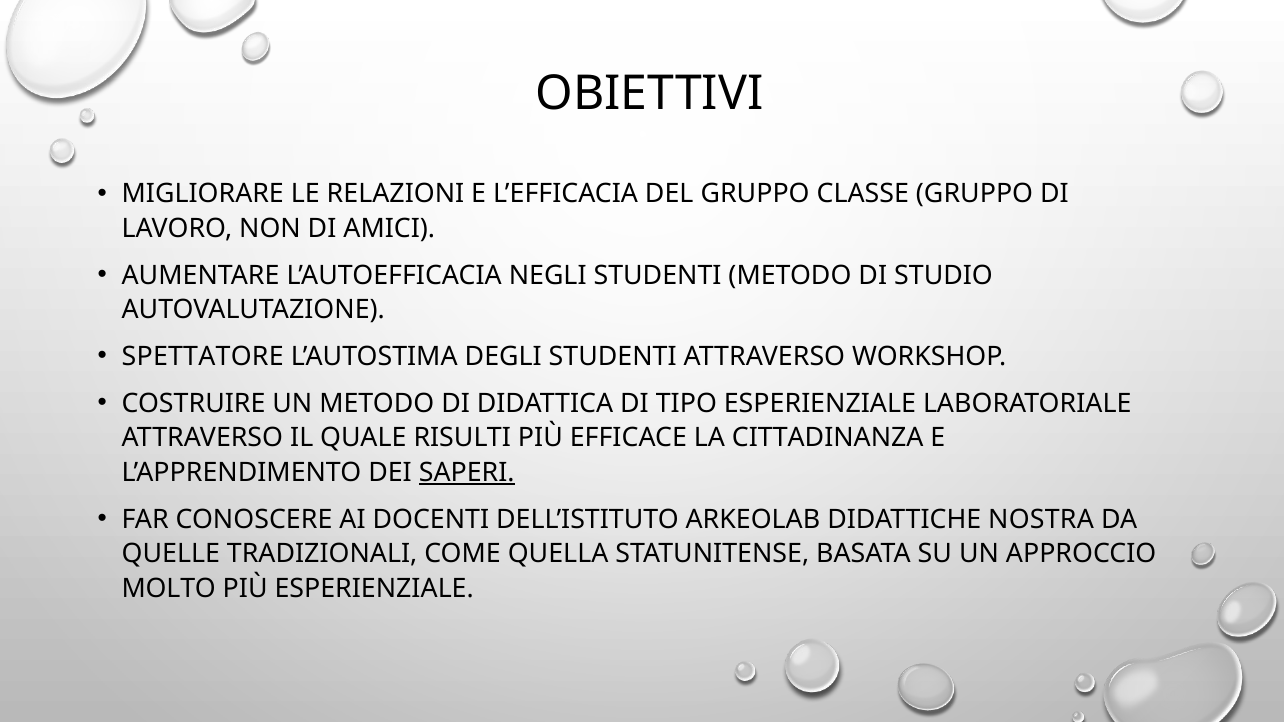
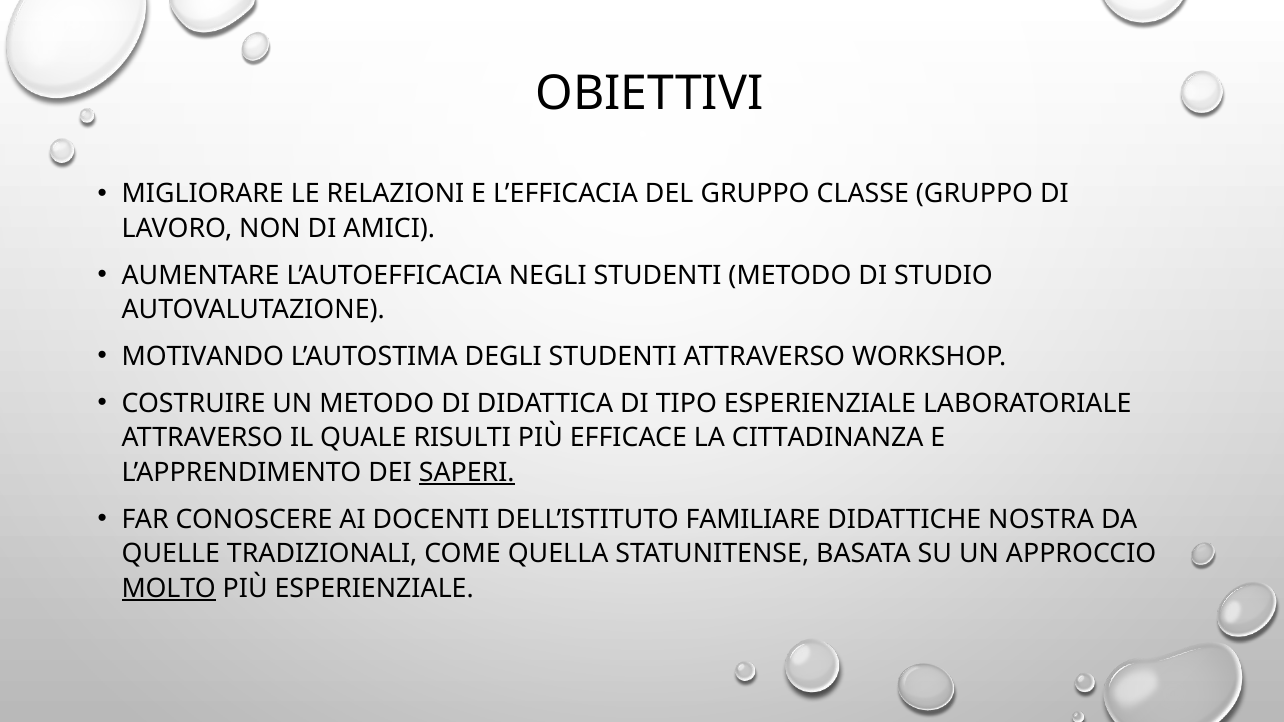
SPETTATORE: SPETTATORE -> MOTIVANDO
ARKEOLAB: ARKEOLAB -> FAMILIARE
MOLTO underline: none -> present
